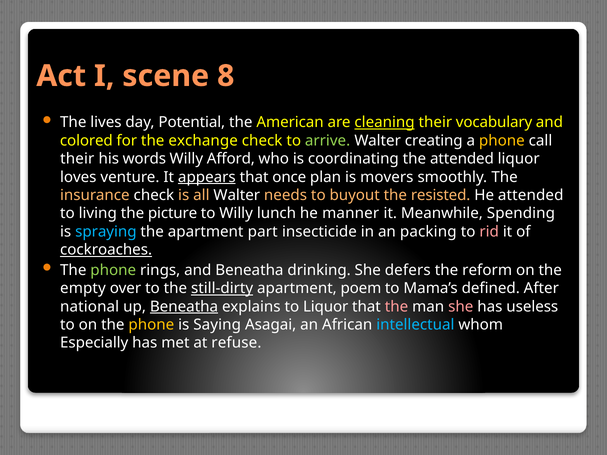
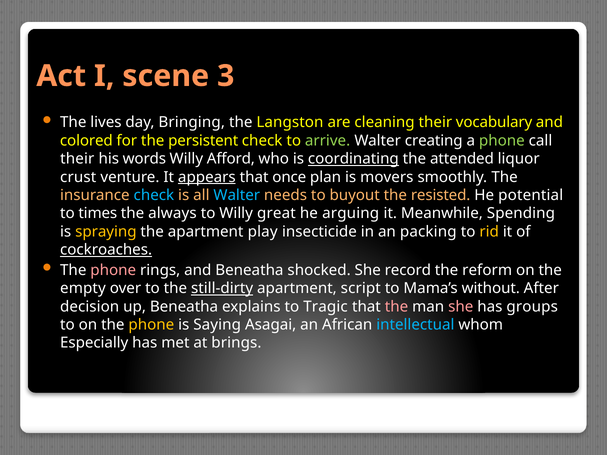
8: 8 -> 3
Potential: Potential -> Bringing
American: American -> Langston
cleaning underline: present -> none
exchange: exchange -> persistent
phone at (502, 141) colour: yellow -> light green
coordinating underline: none -> present
loves: loves -> crust
check at (154, 195) colour: white -> light blue
Walter at (237, 195) colour: white -> light blue
He attended: attended -> potential
living: living -> times
picture: picture -> always
lunch: lunch -> great
manner: manner -> arguing
spraying colour: light blue -> yellow
part: part -> play
rid colour: pink -> yellow
phone at (113, 270) colour: light green -> pink
drinking: drinking -> shocked
defers: defers -> record
poem: poem -> script
defined: defined -> without
national: national -> decision
Beneatha at (184, 307) underline: present -> none
to Liquor: Liquor -> Tragic
useless: useless -> groups
refuse: refuse -> brings
